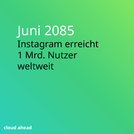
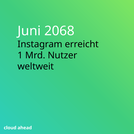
2085: 2085 -> 2068
